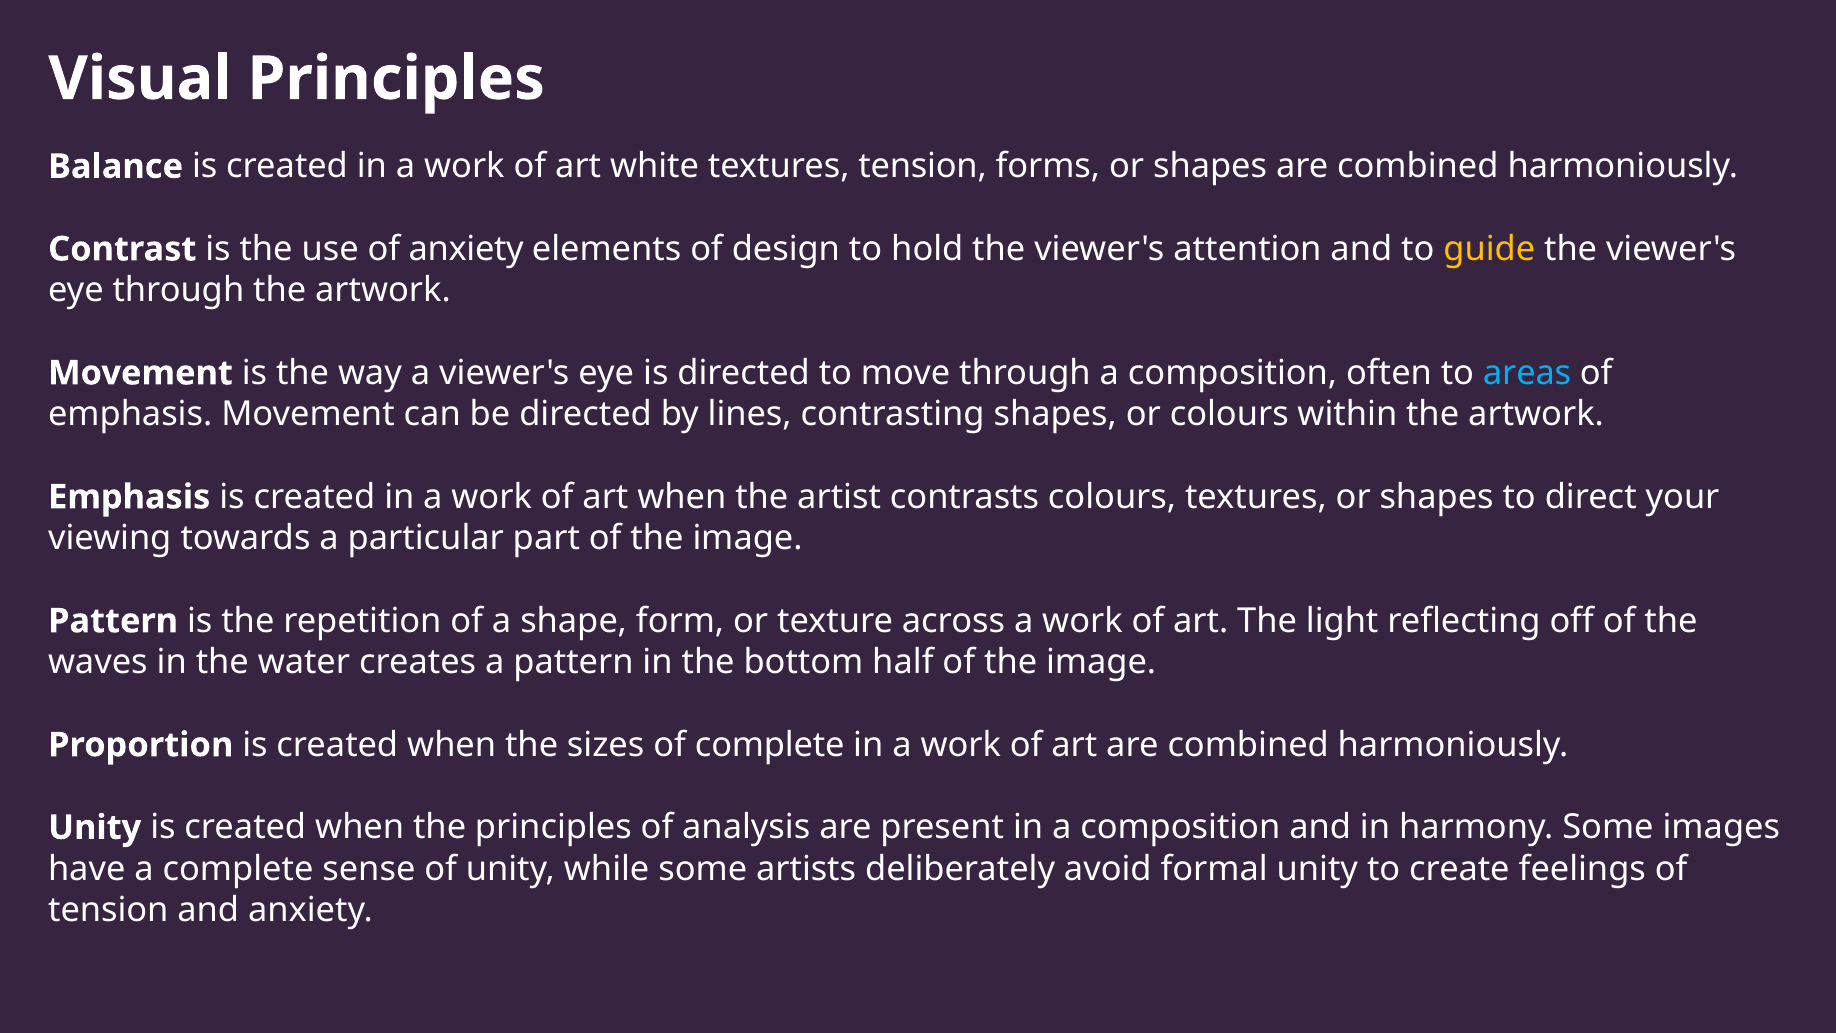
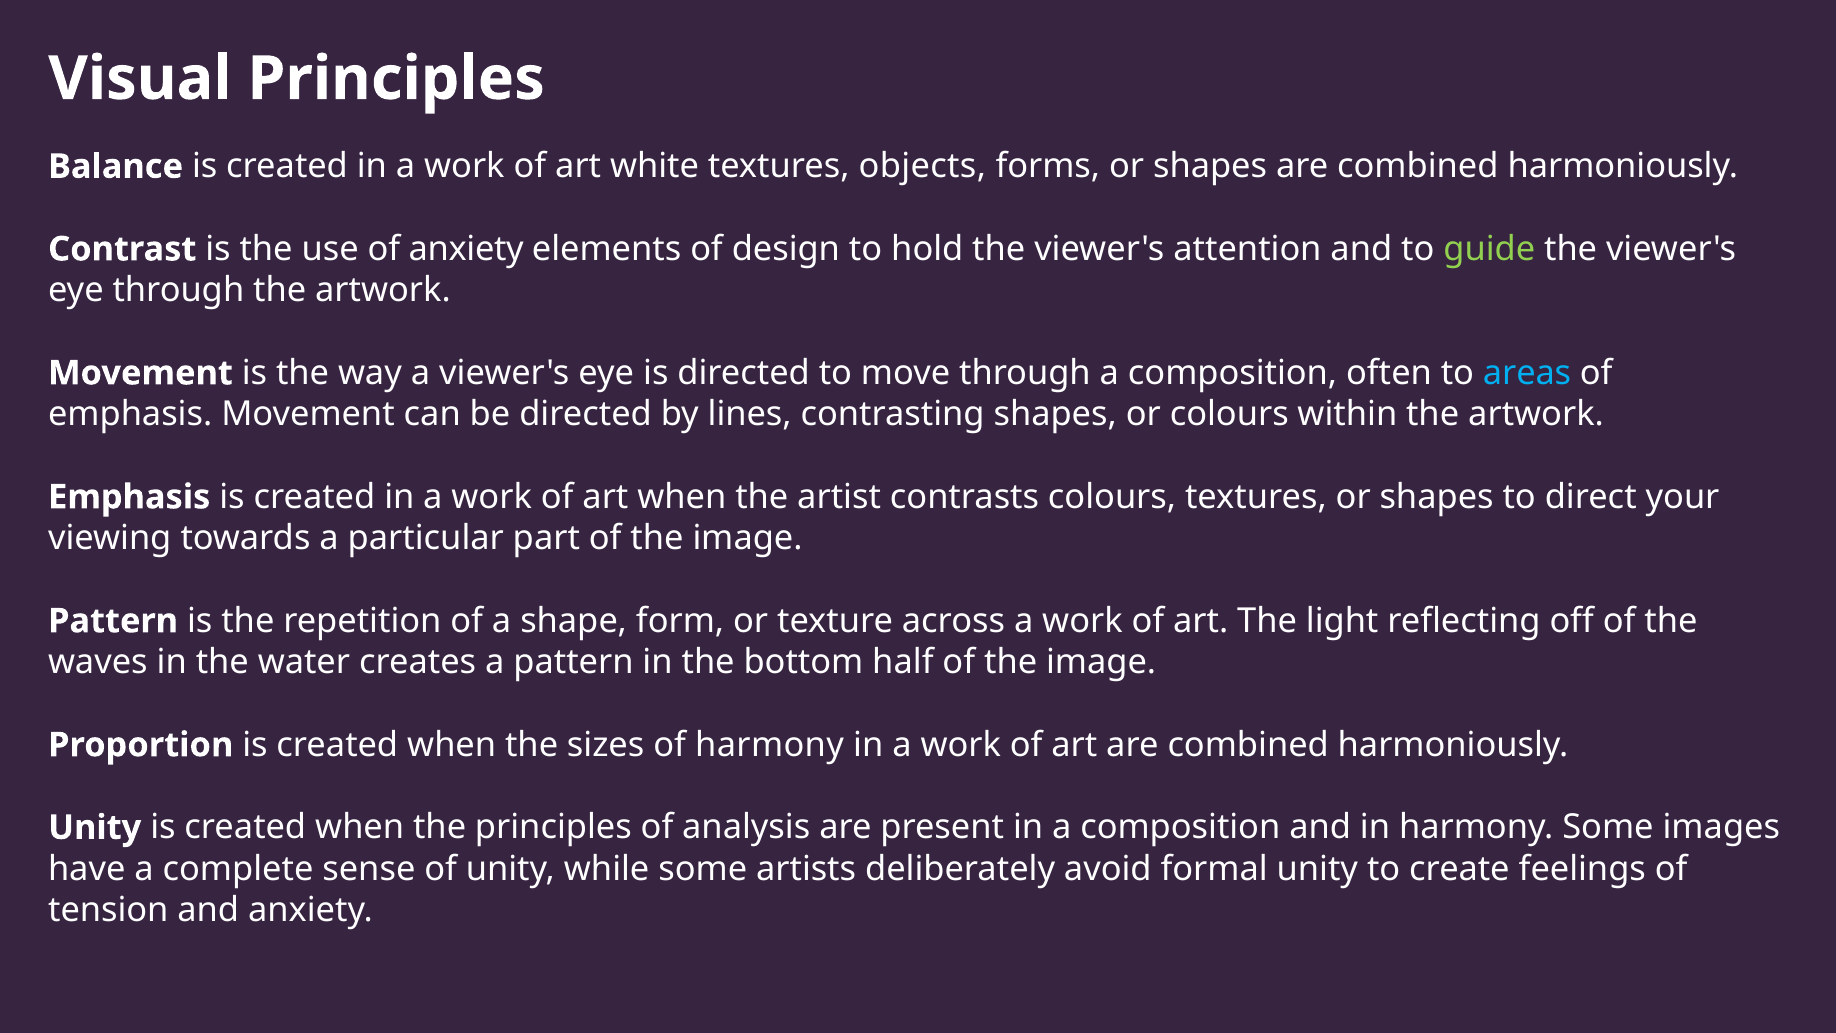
textures tension: tension -> objects
guide colour: yellow -> light green
of complete: complete -> harmony
